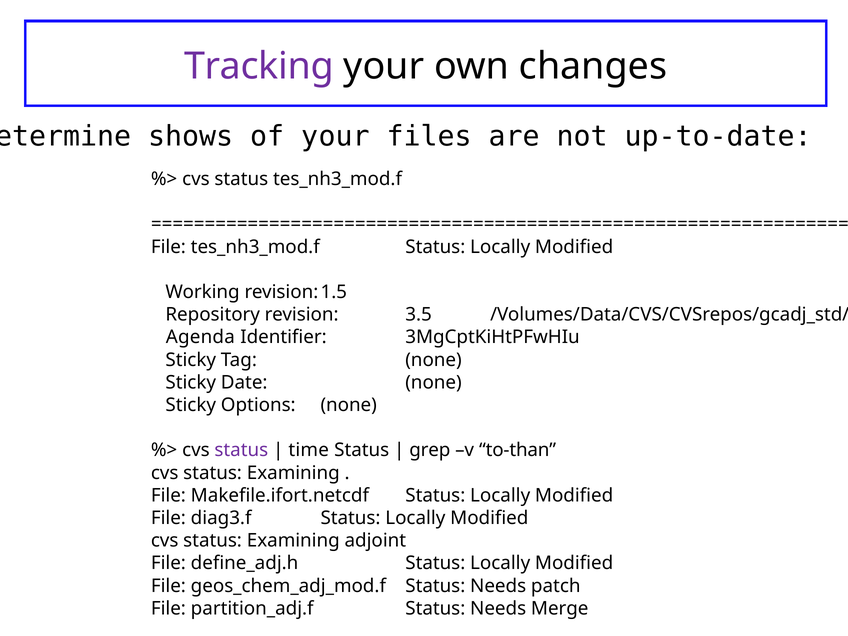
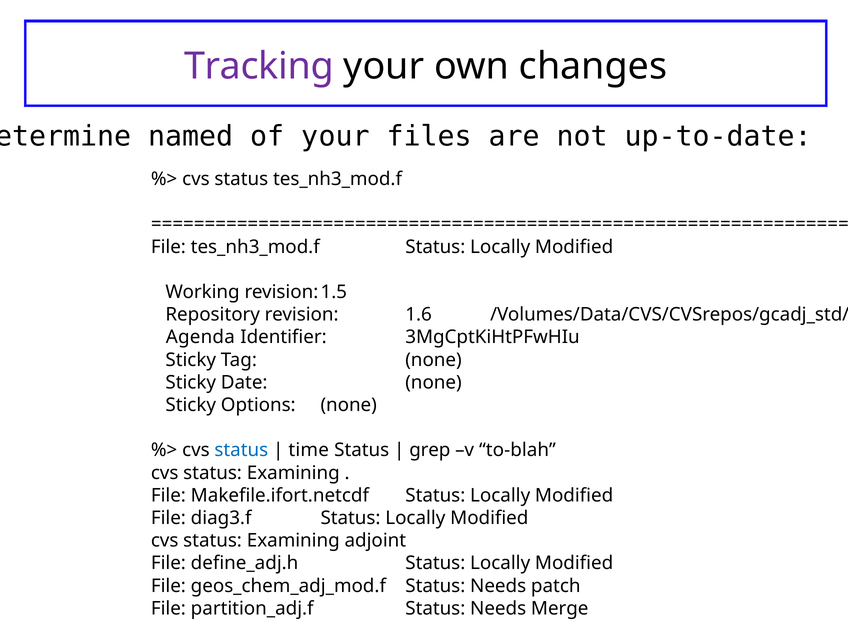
shows: shows -> named
3.5: 3.5 -> 1.6
status at (241, 450) colour: purple -> blue
to-than: to-than -> to-blah
